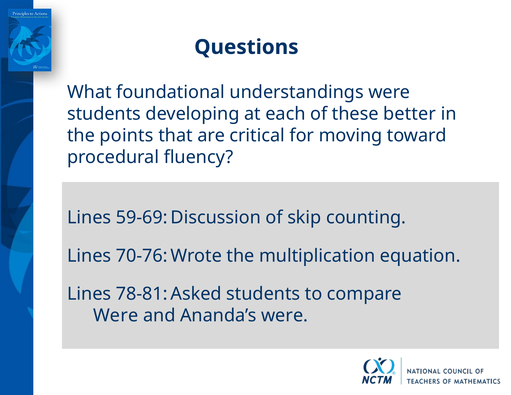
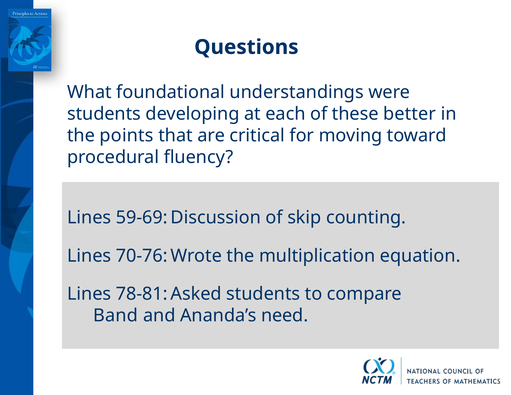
Were at (116, 316): Were -> Band
Ananda’s were: were -> need
